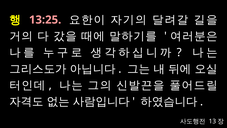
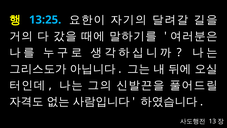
13:25 colour: pink -> light blue
